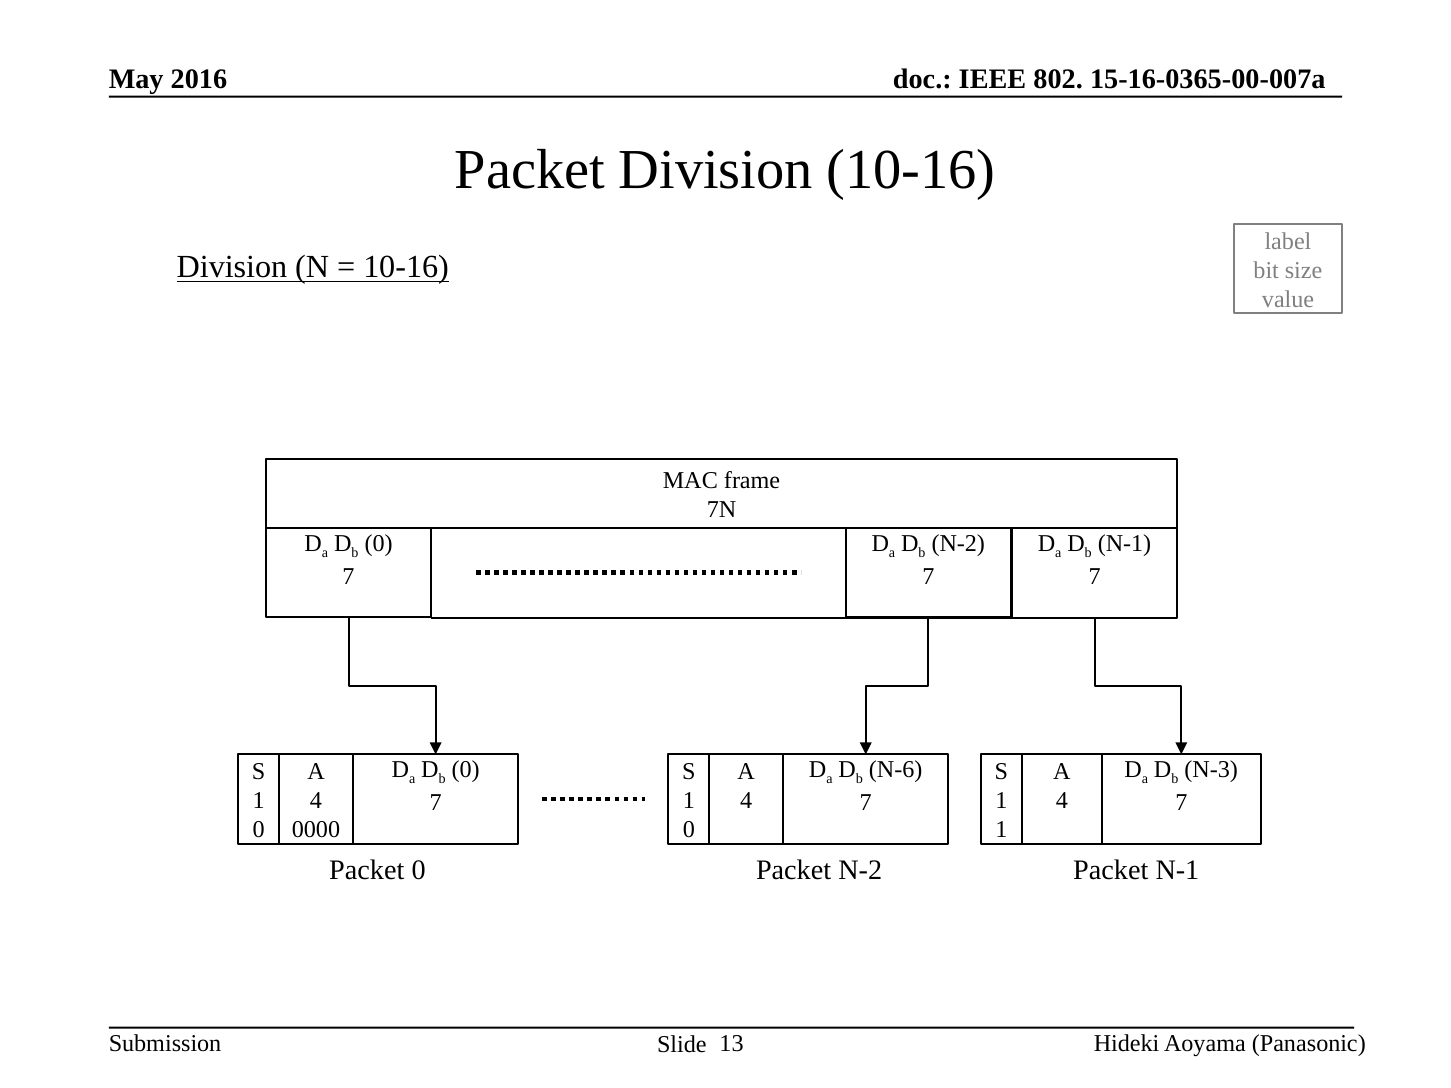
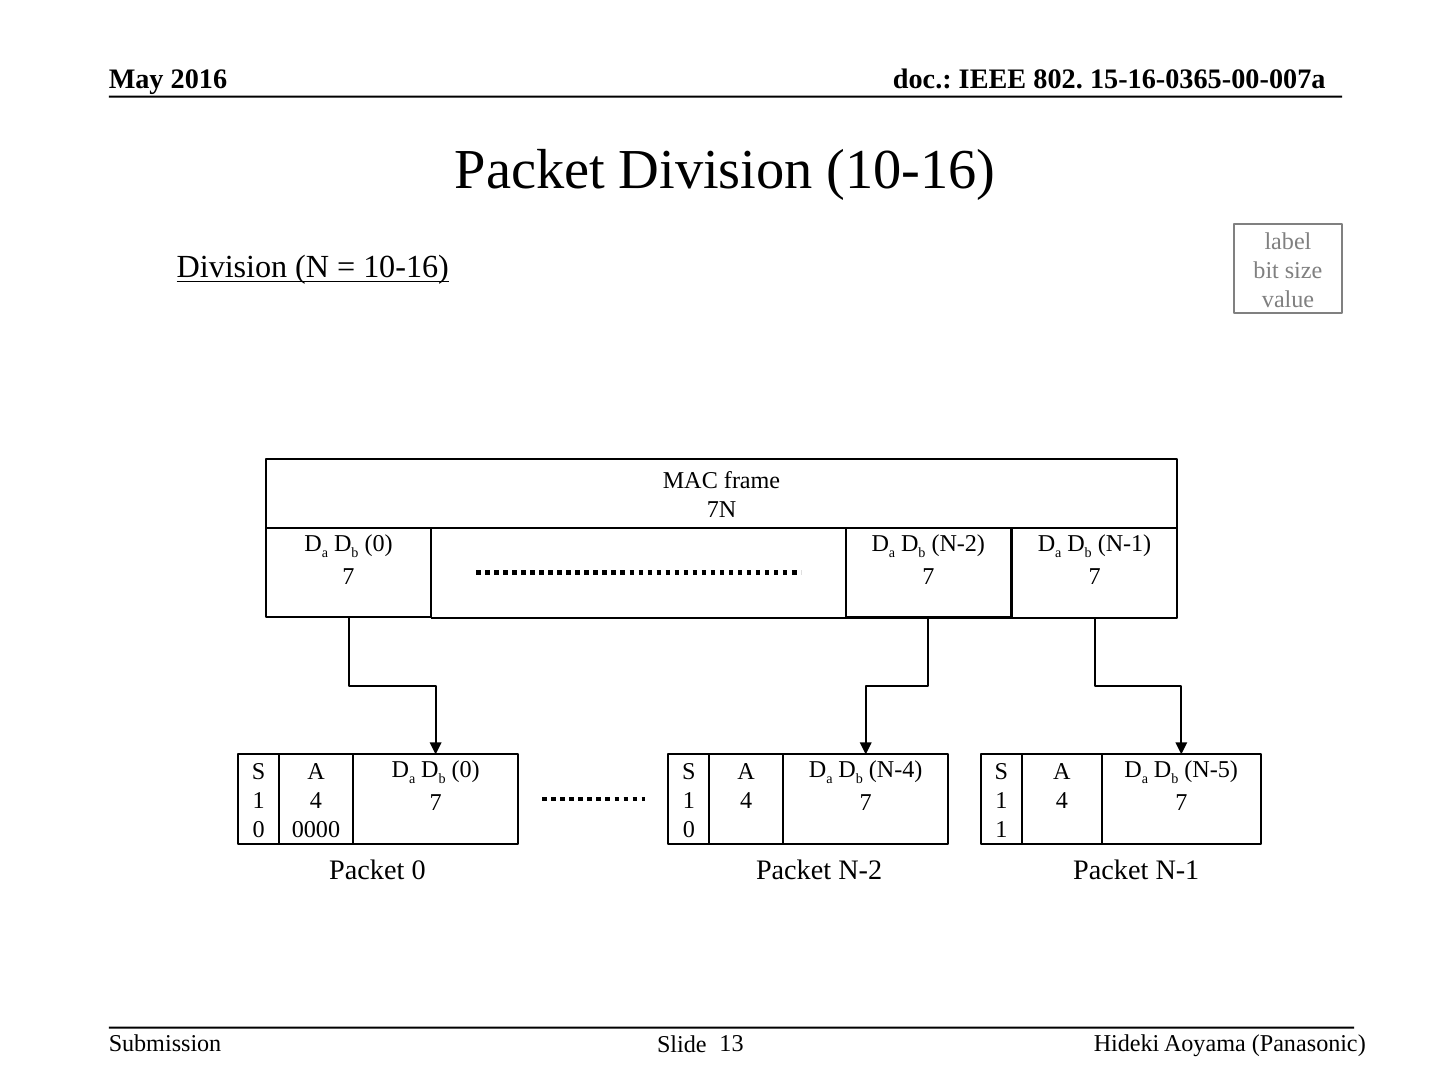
N-6: N-6 -> N-4
N-3: N-3 -> N-5
